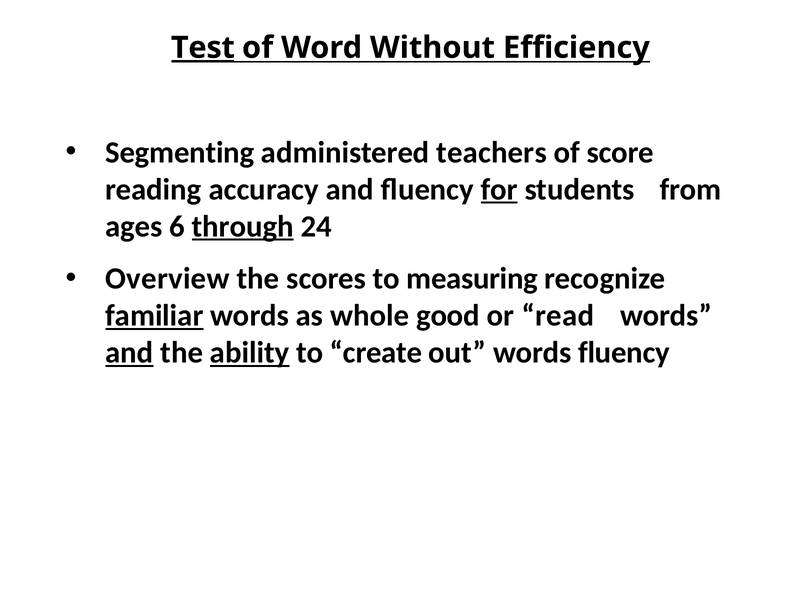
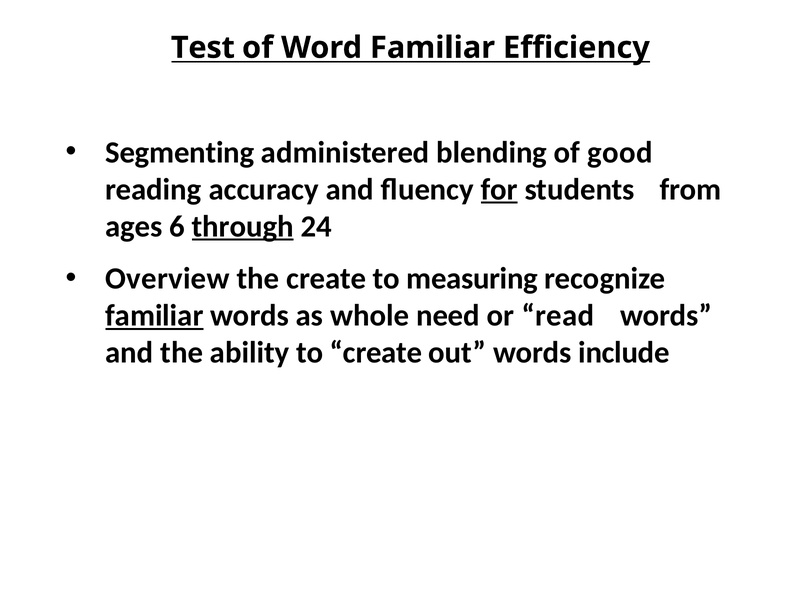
Test underline: present -> none
Word Without: Without -> Familiar
teachers: teachers -> blending
score: score -> good
the scores: scores -> create
good: good -> need
and at (129, 353) underline: present -> none
ability underline: present -> none
words fluency: fluency -> include
